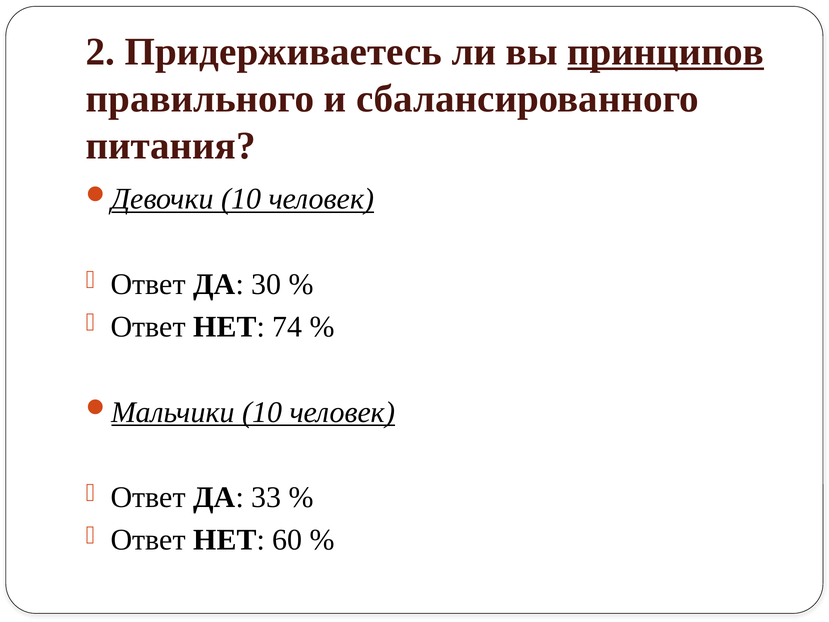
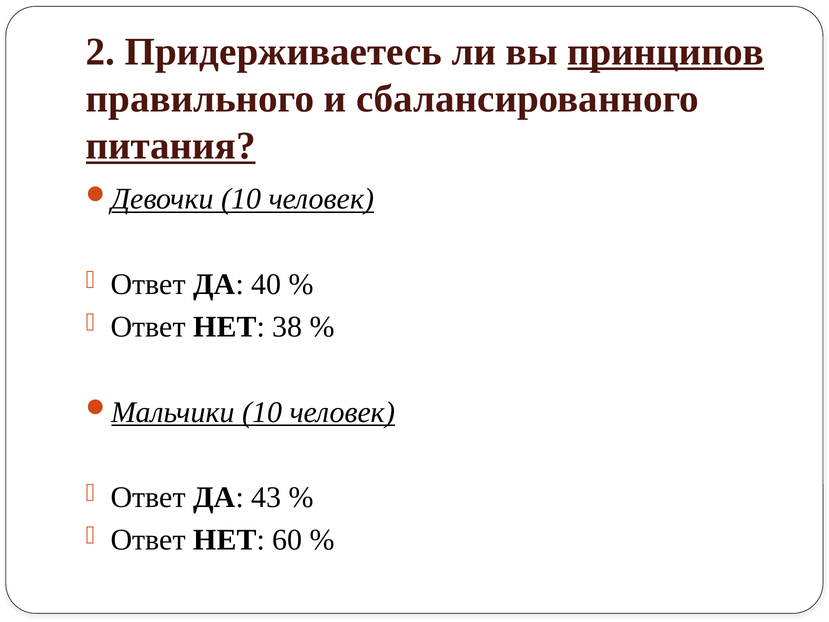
питания underline: none -> present
30: 30 -> 40
74: 74 -> 38
33: 33 -> 43
